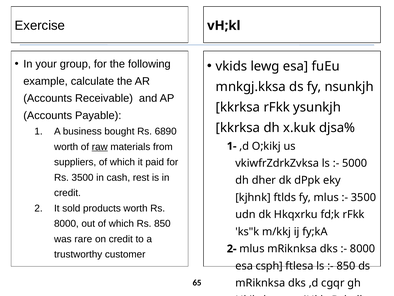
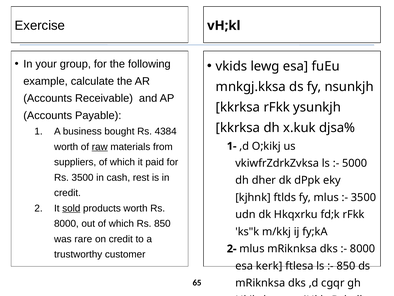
6890: 6890 -> 4384
sold underline: none -> present
csph: csph -> kerk
